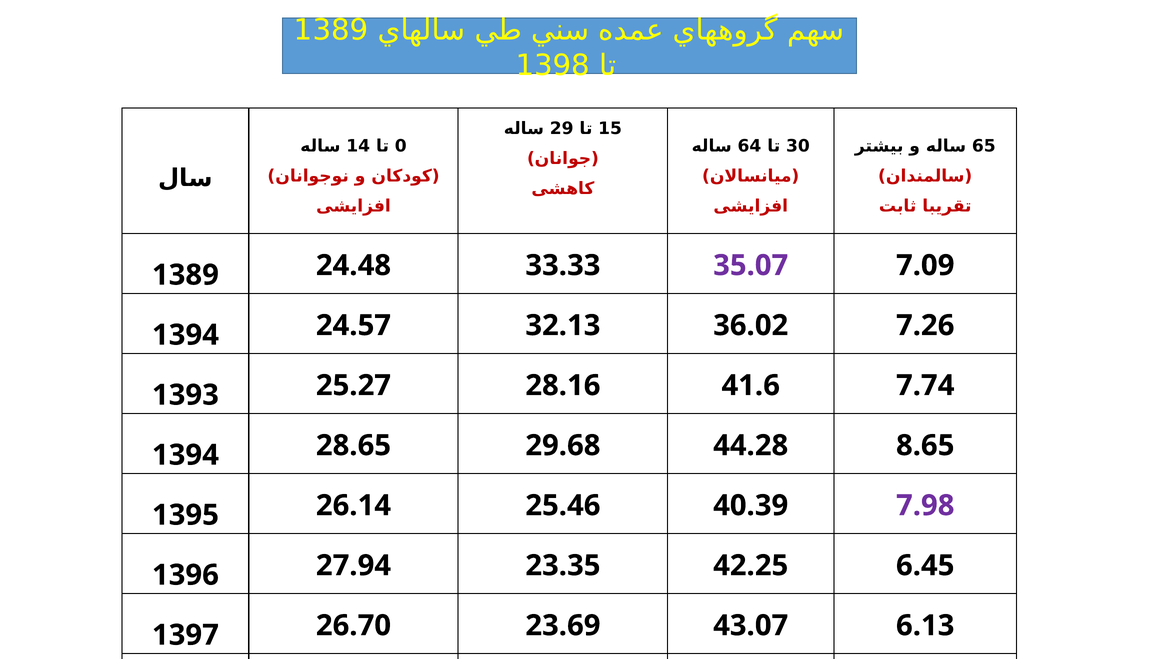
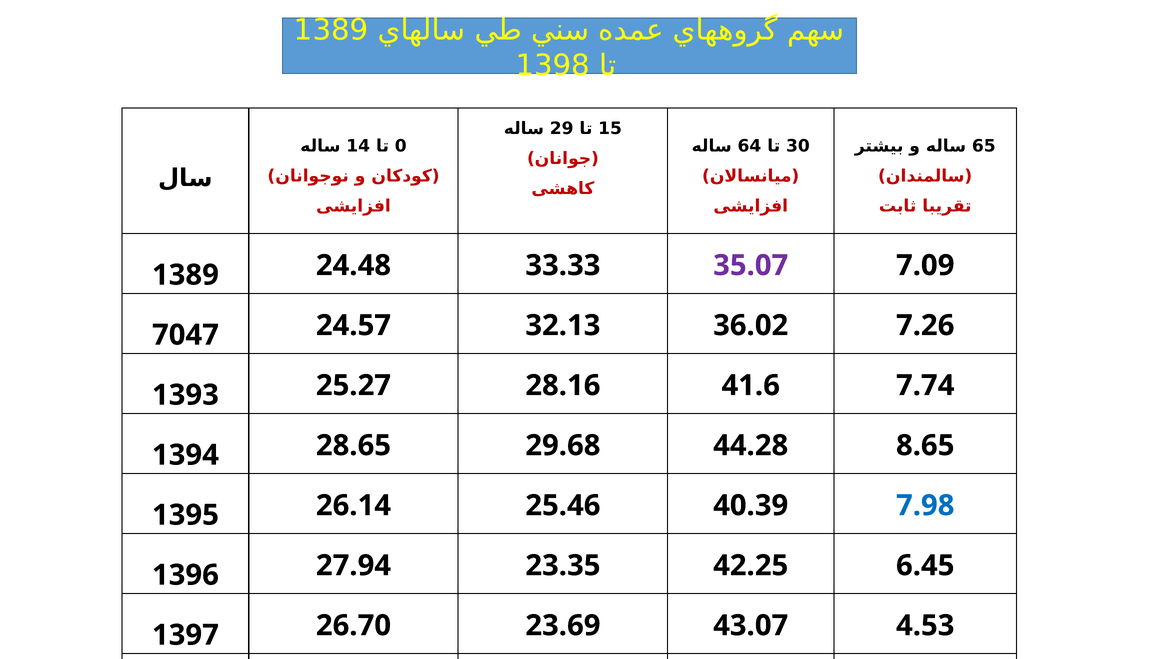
1394 at (185, 335): 1394 -> 7047
7.98 colour: purple -> blue
6.13: 6.13 -> 4.53
